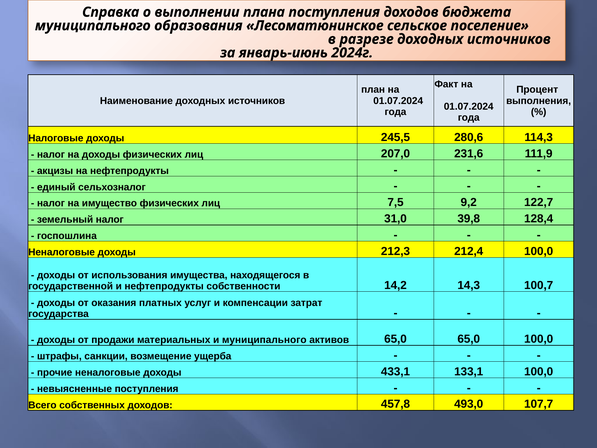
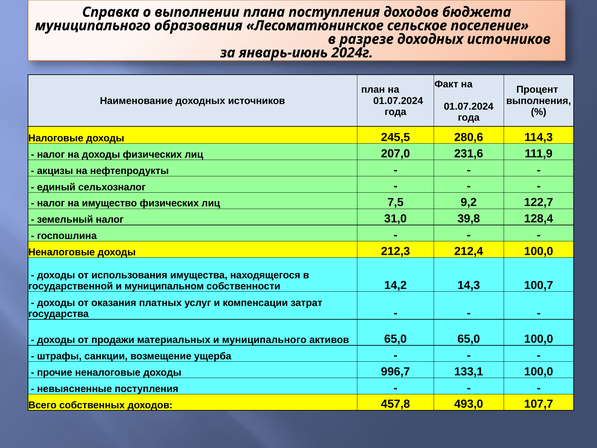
и нефтепродукты: нефтепродукты -> муниципальном
433,1: 433,1 -> 996,7
